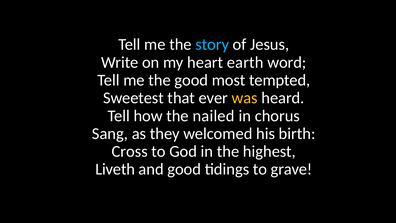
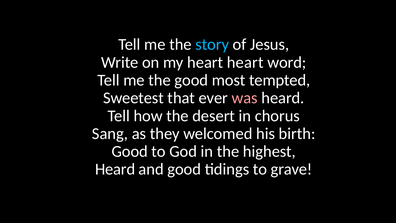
heart earth: earth -> heart
was colour: yellow -> pink
nailed: nailed -> desert
Cross at (130, 151): Cross -> Good
Liveth at (115, 169): Liveth -> Heard
